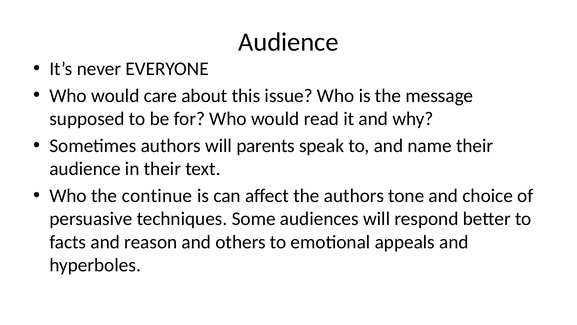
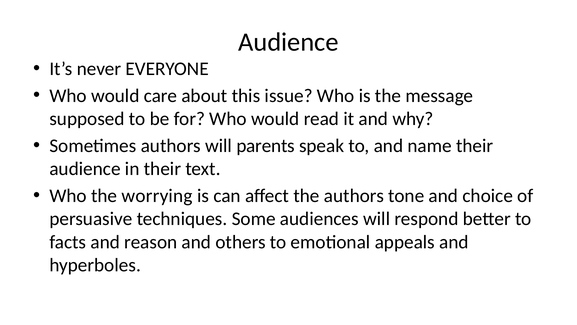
continue: continue -> worrying
